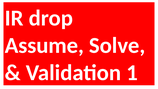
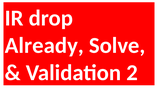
Assume: Assume -> Already
1: 1 -> 2
